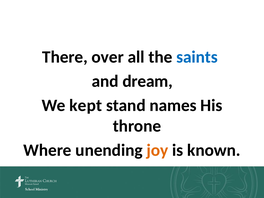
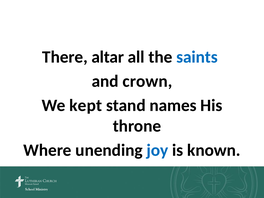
over: over -> altar
dream: dream -> crown
joy colour: orange -> blue
